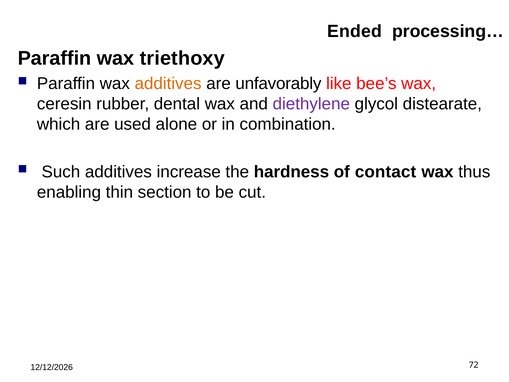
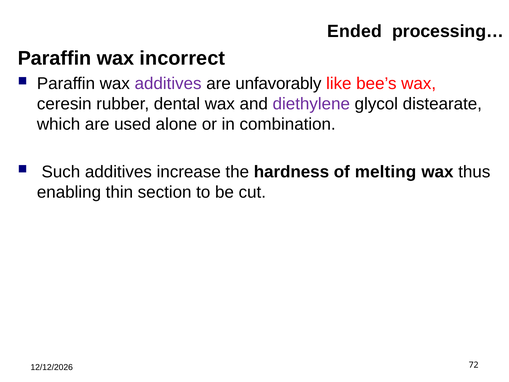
triethoxy: triethoxy -> incorrect
additives at (168, 83) colour: orange -> purple
contact: contact -> melting
